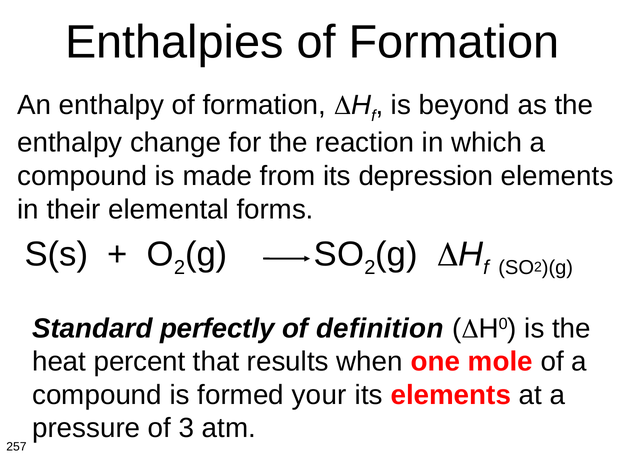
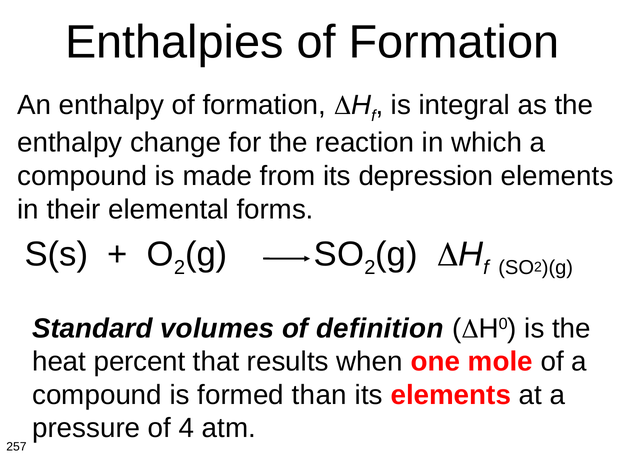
beyond: beyond -> integral
perfectly: perfectly -> volumes
your: your -> than
3: 3 -> 4
